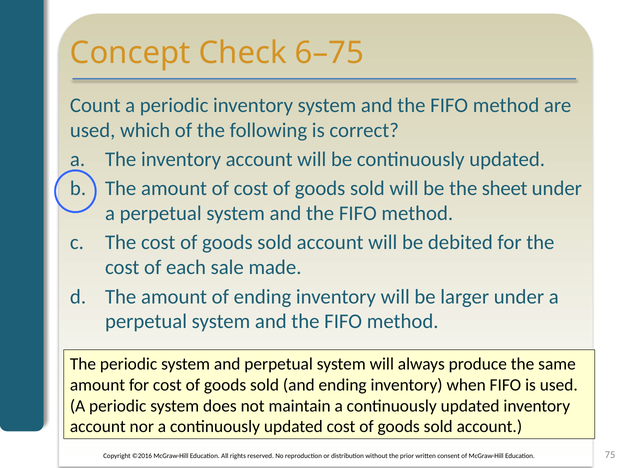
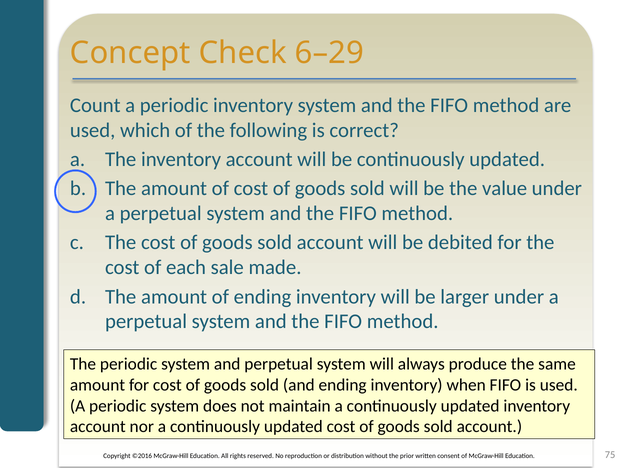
6–75: 6–75 -> 6–29
sheet: sheet -> value
